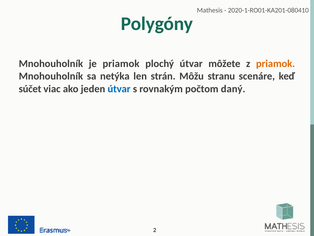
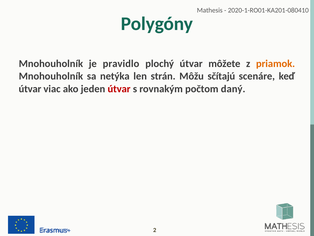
je priamok: priamok -> pravidlo
stranu: stranu -> sčítajú
súčet at (30, 89): súčet -> útvar
útvar at (119, 89) colour: blue -> red
